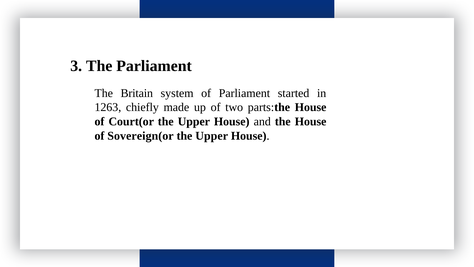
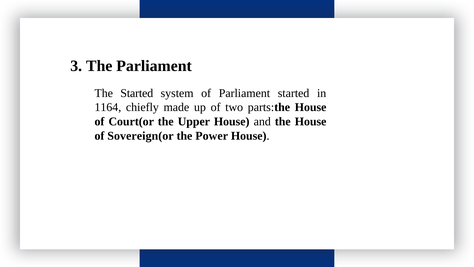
The Britain: Britain -> Started
1263: 1263 -> 1164
Upper at (212, 136): Upper -> Power
